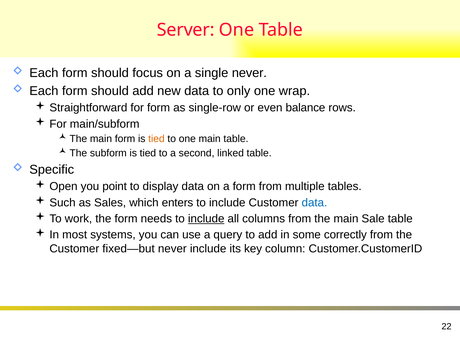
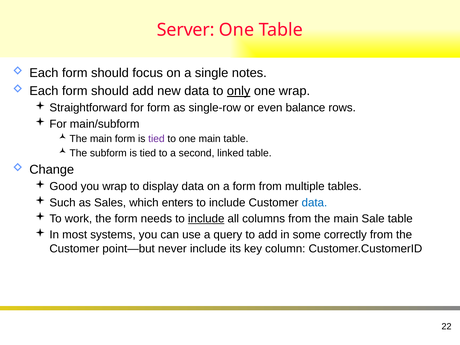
single never: never -> notes
only underline: none -> present
tied at (156, 139) colour: orange -> purple
Specific: Specific -> Change
Open: Open -> Good
you point: point -> wrap
fixed—but: fixed—but -> point—but
